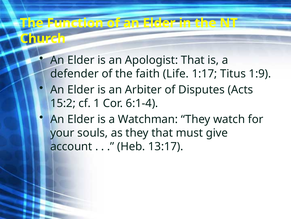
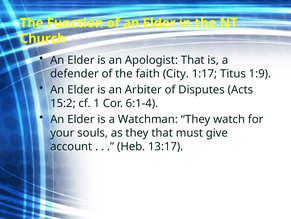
Life: Life -> City
